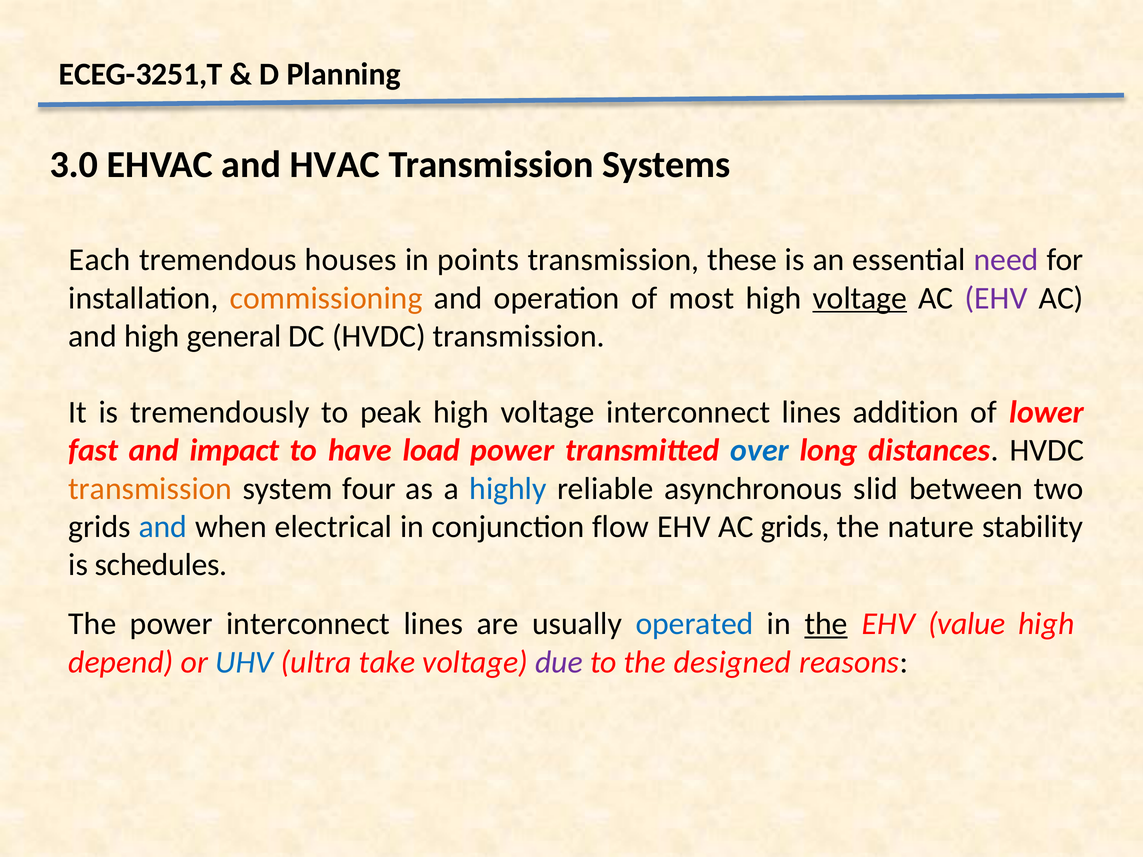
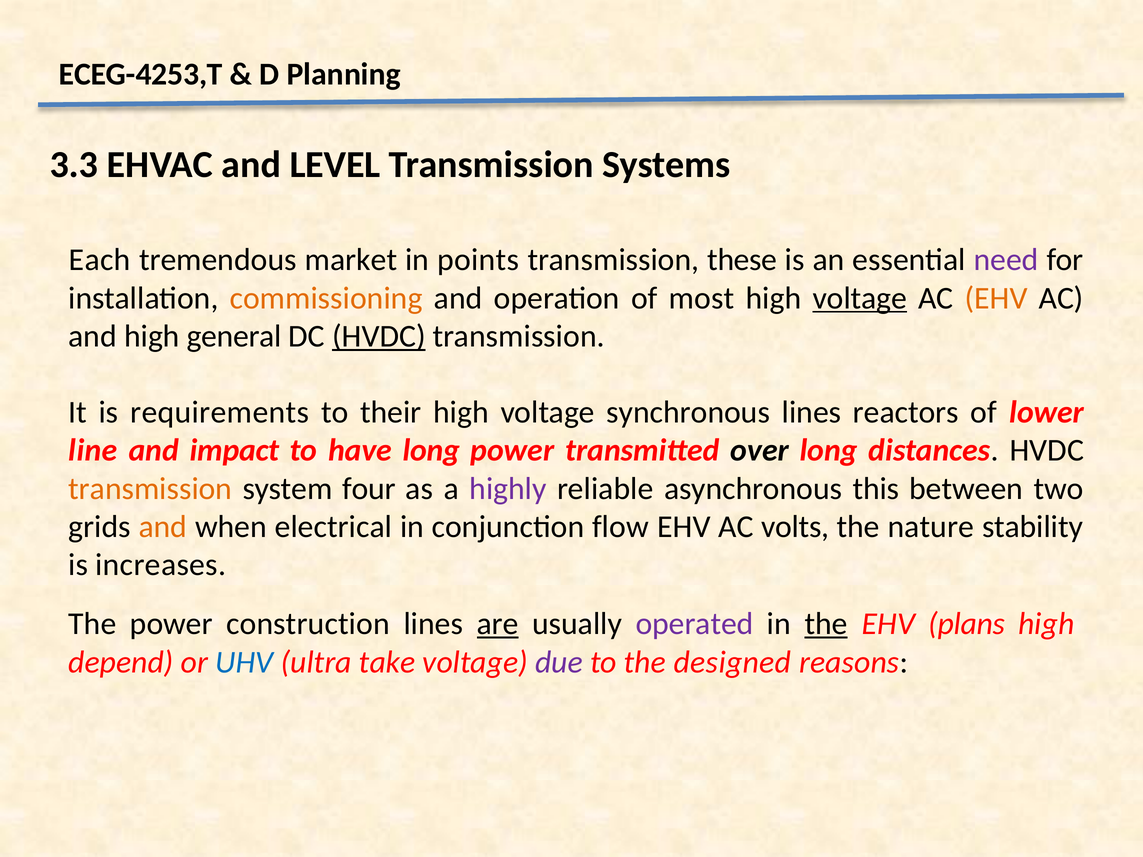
ECEG-3251,T: ECEG-3251,T -> ECEG-4253,T
3.0: 3.0 -> 3.3
HVAC: HVAC -> LEVEL
houses: houses -> market
EHV at (996, 298) colour: purple -> orange
HVDC at (379, 336) underline: none -> present
tremendously: tremendously -> requirements
peak: peak -> their
voltage interconnect: interconnect -> synchronous
addition: addition -> reactors
fast: fast -> line
have load: load -> long
over colour: blue -> black
highly colour: blue -> purple
slid: slid -> this
and at (163, 527) colour: blue -> orange
AC grids: grids -> volts
schedules: schedules -> increases
power interconnect: interconnect -> construction
are underline: none -> present
operated colour: blue -> purple
value: value -> plans
